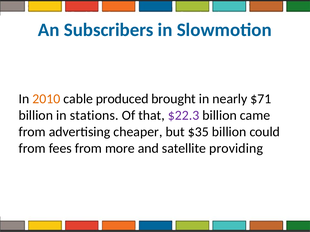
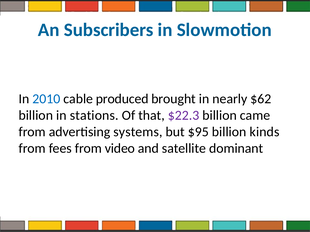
2010 colour: orange -> blue
$71: $71 -> $62
cheaper: cheaper -> systems
$35: $35 -> $95
could: could -> kinds
more: more -> video
providing: providing -> dominant
